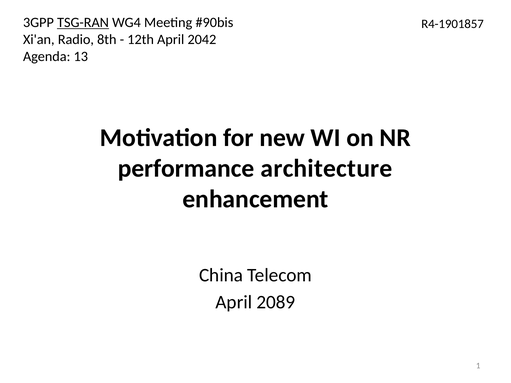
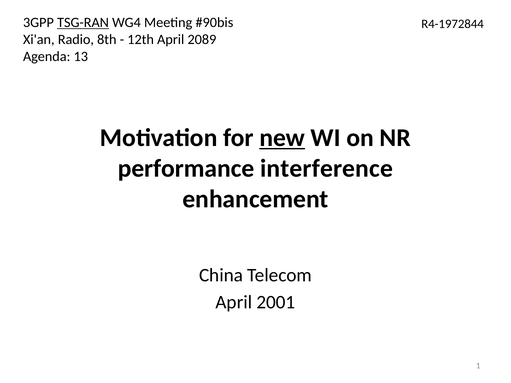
R4-1901857: R4-1901857 -> R4-1972844
2042: 2042 -> 2089
new underline: none -> present
architecture: architecture -> interference
2089: 2089 -> 2001
